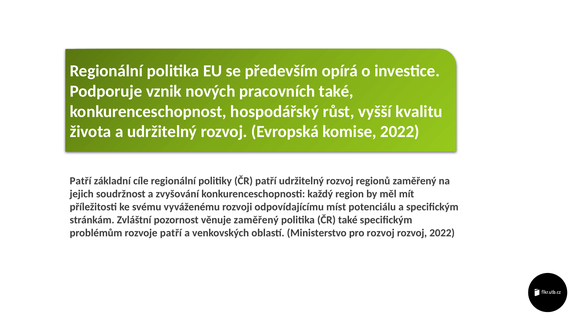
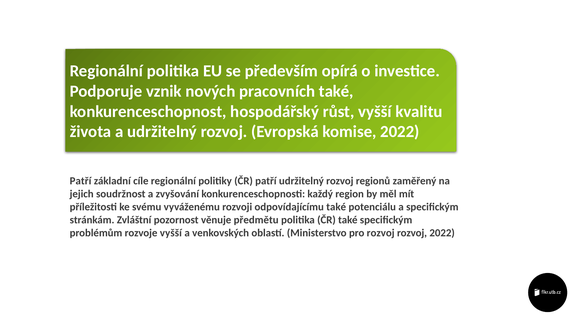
odpovídajícímu míst: míst -> také
věnuje zaměřený: zaměřený -> předmětu
rozvoje patří: patří -> vyšší
